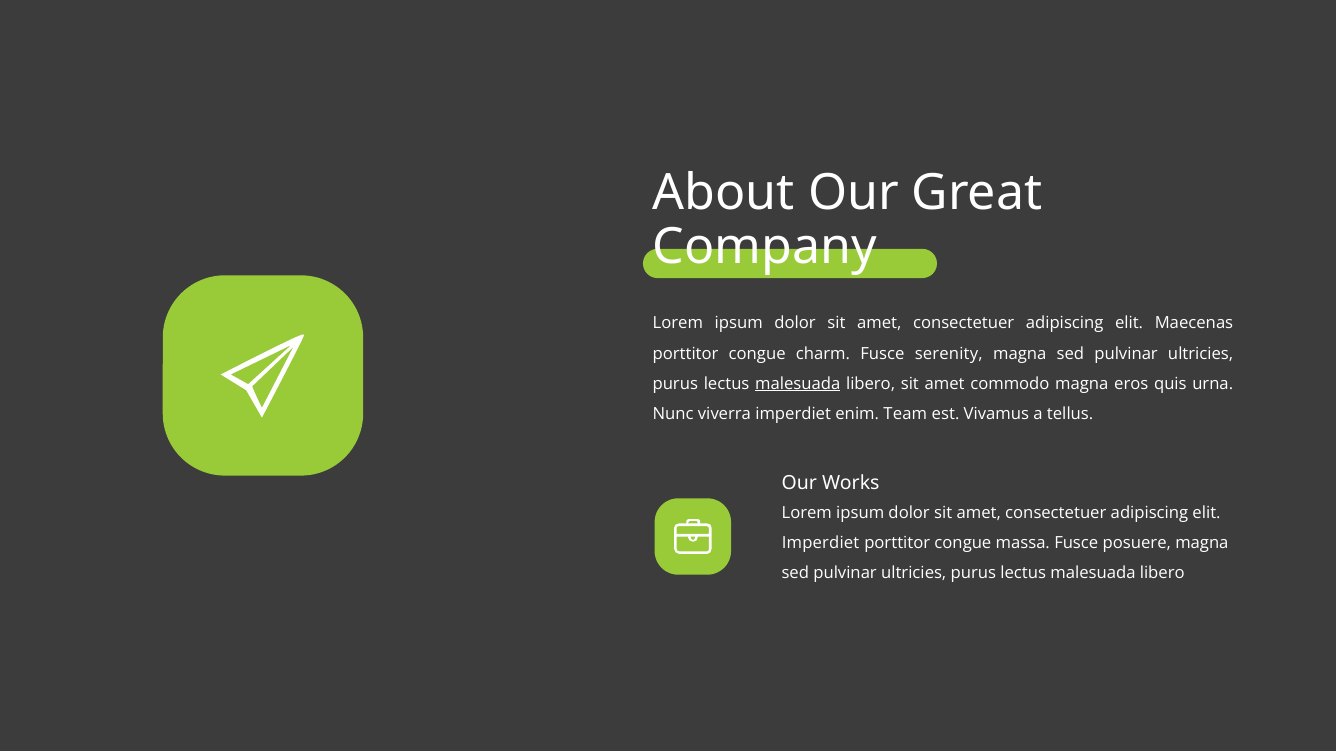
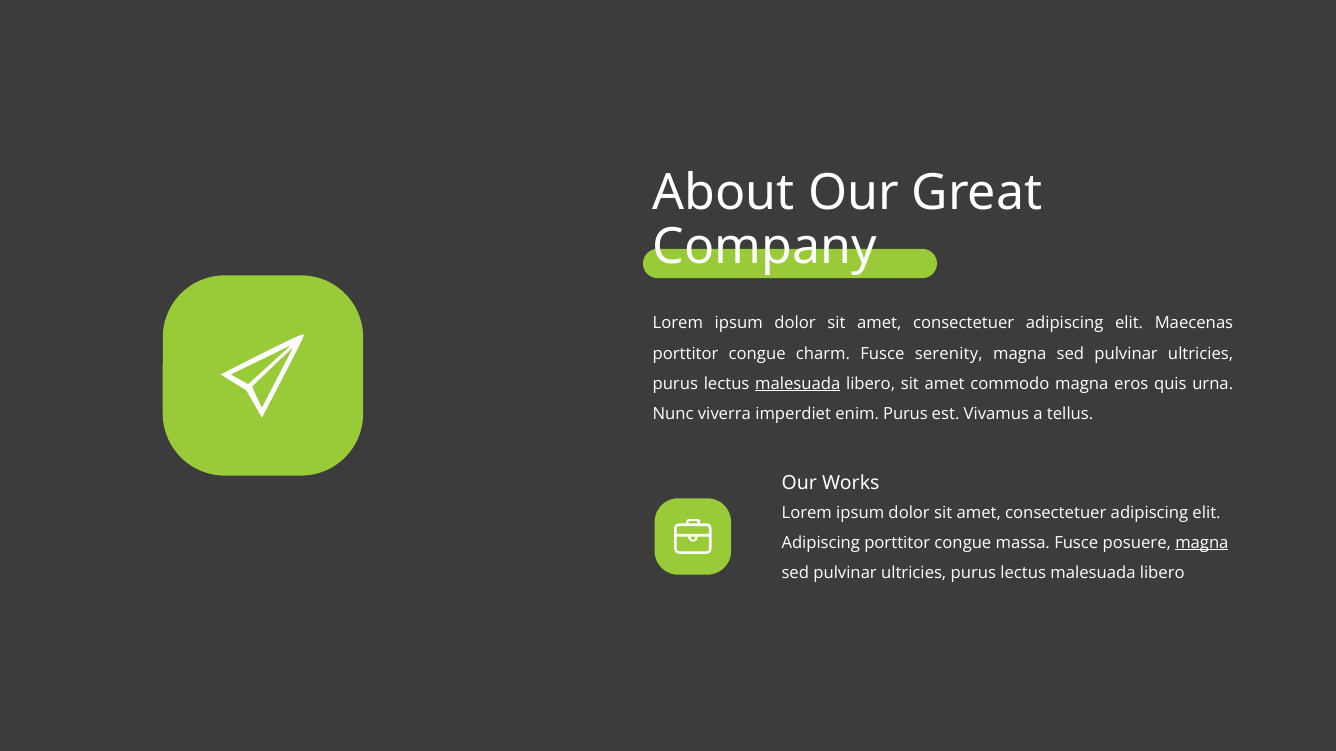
enim Team: Team -> Purus
Imperdiet at (821, 543): Imperdiet -> Adipiscing
magna at (1202, 543) underline: none -> present
